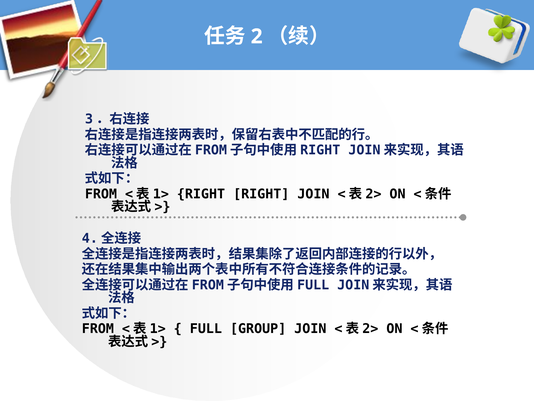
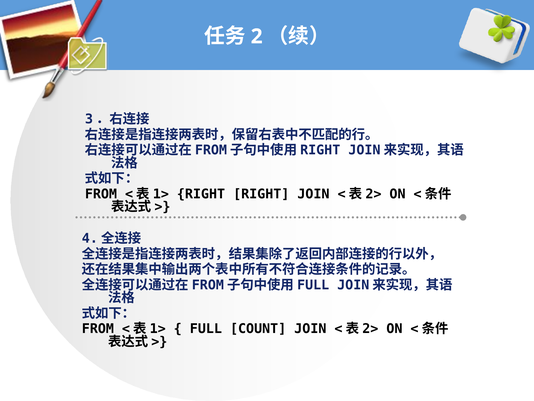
GROUP: GROUP -> COUNT
